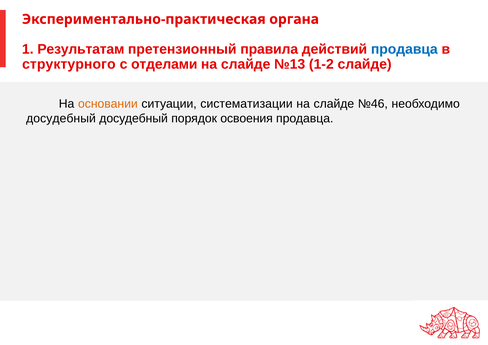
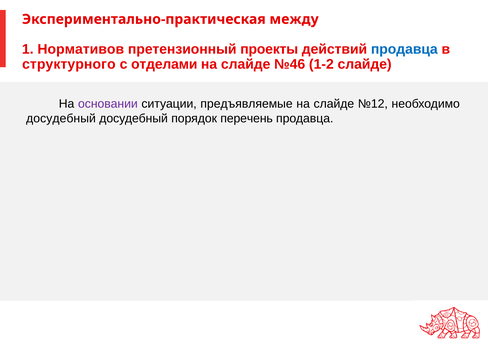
органа: органа -> между
Результатам: Результатам -> Нормативов
правила: правила -> проекты
№13: №13 -> №46
основании colour: orange -> purple
систематизации: систематизации -> предъявляемые
№46: №46 -> №12
освоения: освоения -> перечень
